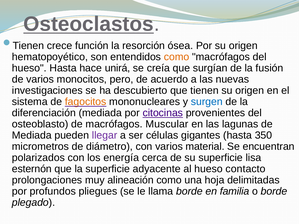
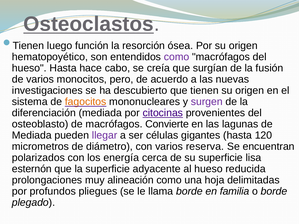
crece: crece -> luego
como at (177, 57) colour: orange -> purple
unirá: unirá -> cabo
surgen colour: blue -> purple
Muscular: Muscular -> Convierte
350: 350 -> 120
material: material -> reserva
contacto: contacto -> reducida
